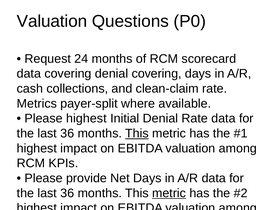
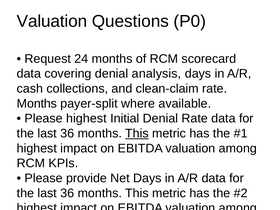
denial covering: covering -> analysis
Metrics at (37, 104): Metrics -> Months
metric at (169, 193) underline: present -> none
